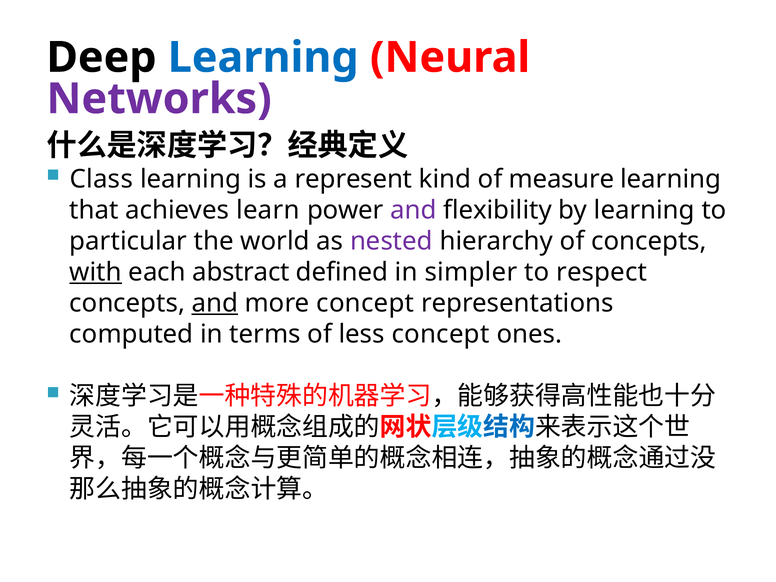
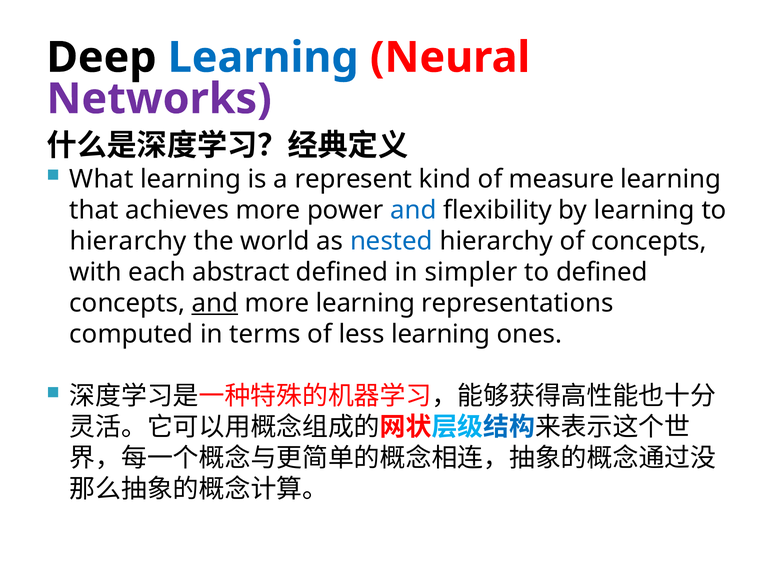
Class: Class -> What
achieves learn: learn -> more
and at (414, 210) colour: purple -> blue
particular at (128, 241): particular -> hierarchy
nested colour: purple -> blue
with underline: present -> none
to respect: respect -> defined
more concept: concept -> learning
less concept: concept -> learning
